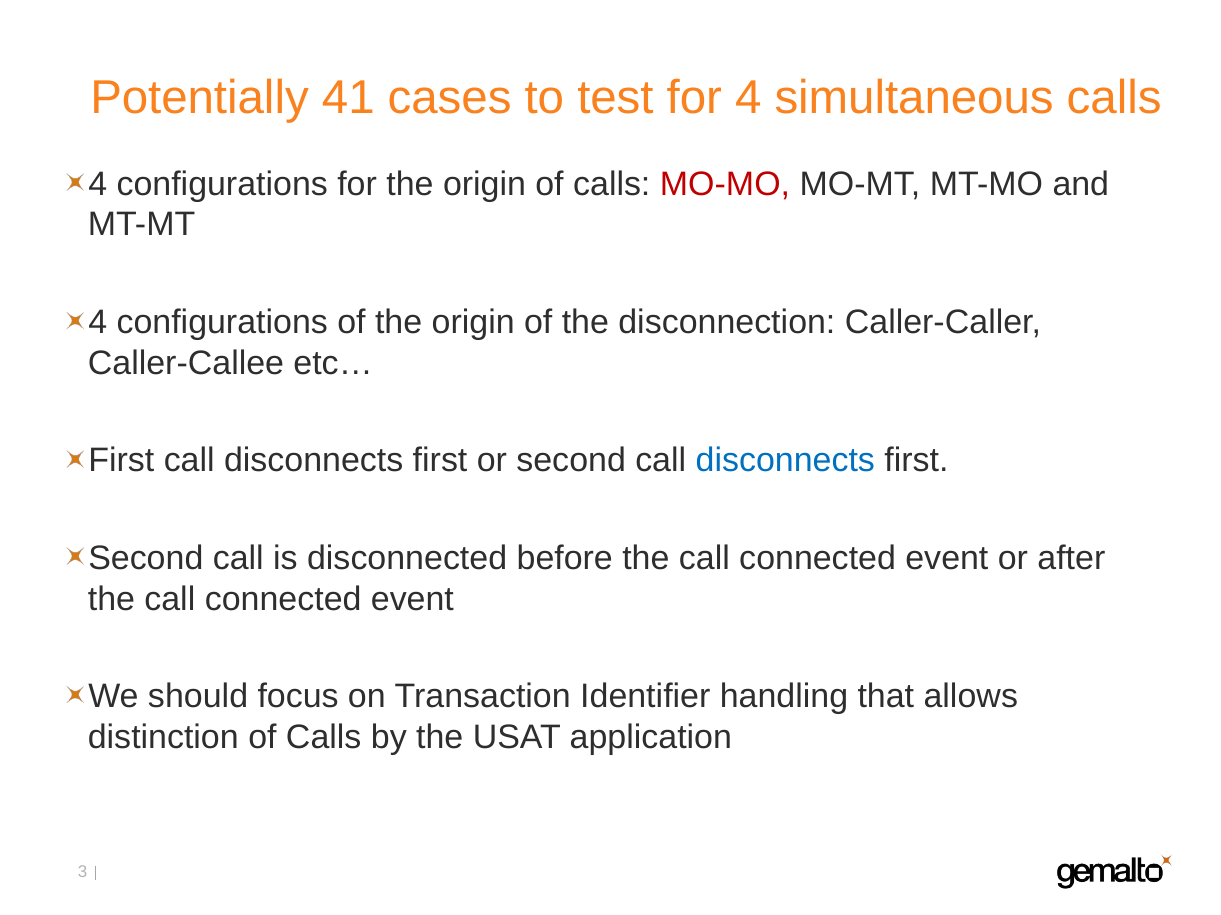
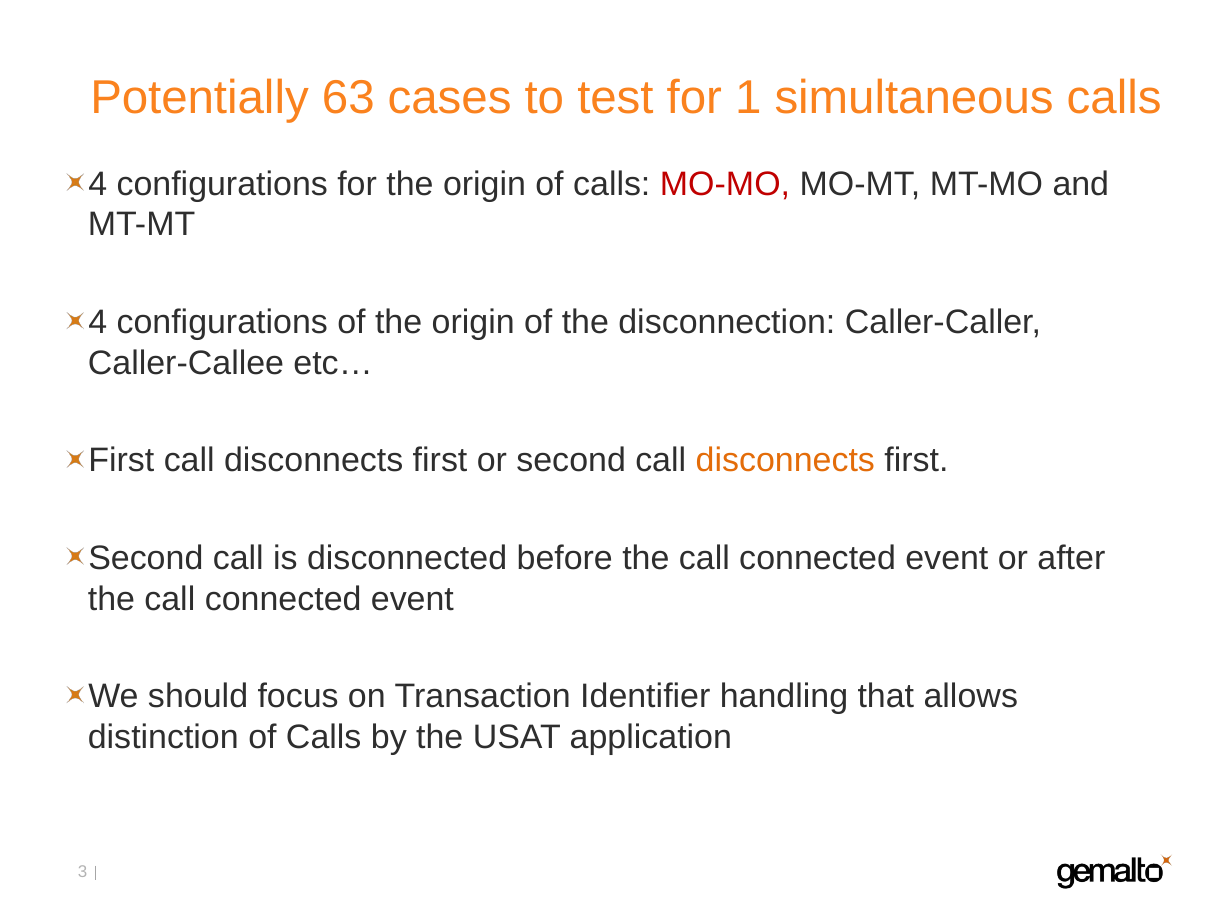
41: 41 -> 63
for 4: 4 -> 1
disconnects at (785, 461) colour: blue -> orange
